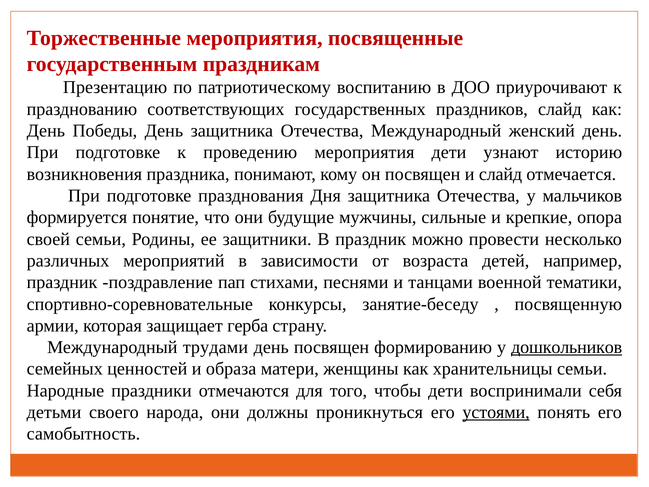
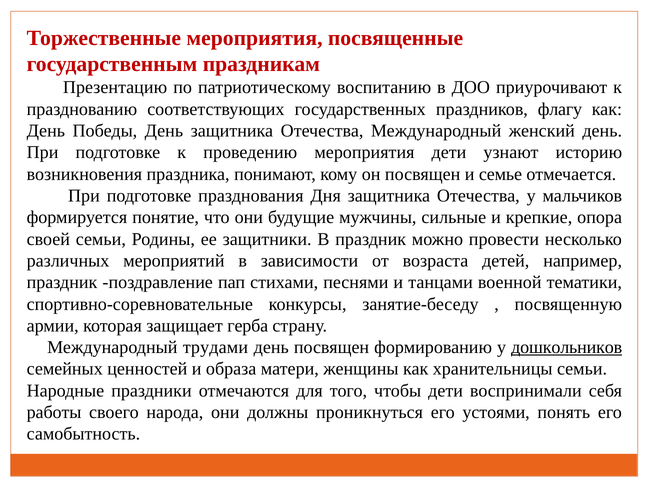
праздников слайд: слайд -> флагу
и слайд: слайд -> семье
детьми: детьми -> работы
устоями underline: present -> none
